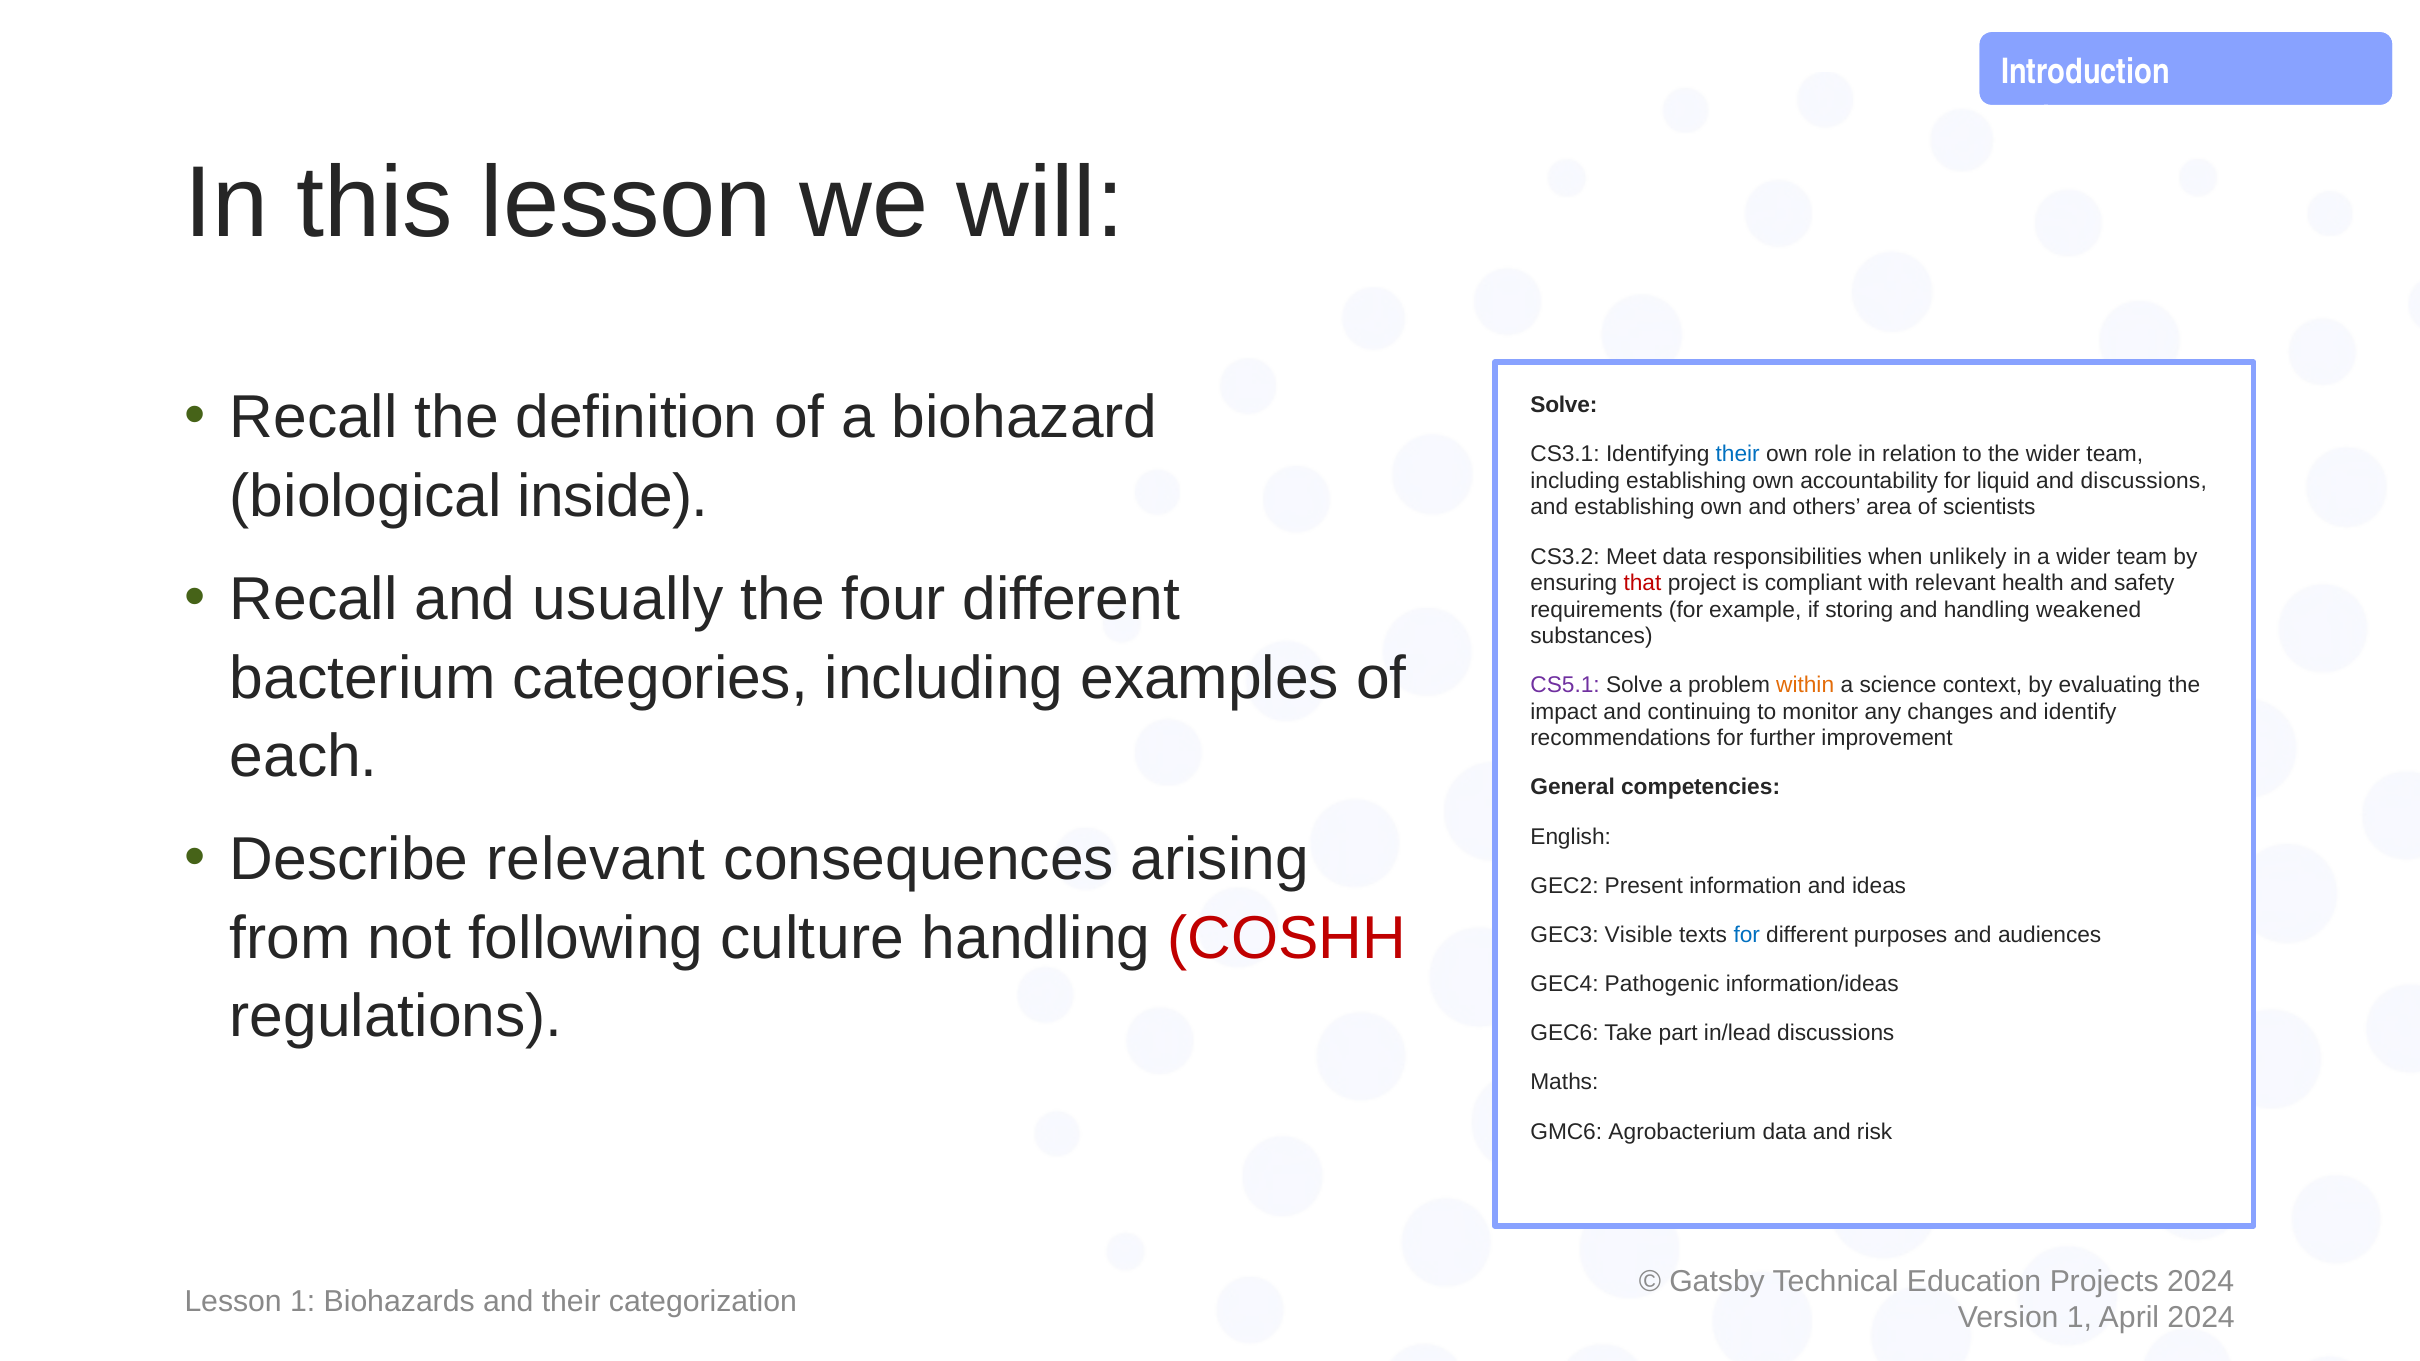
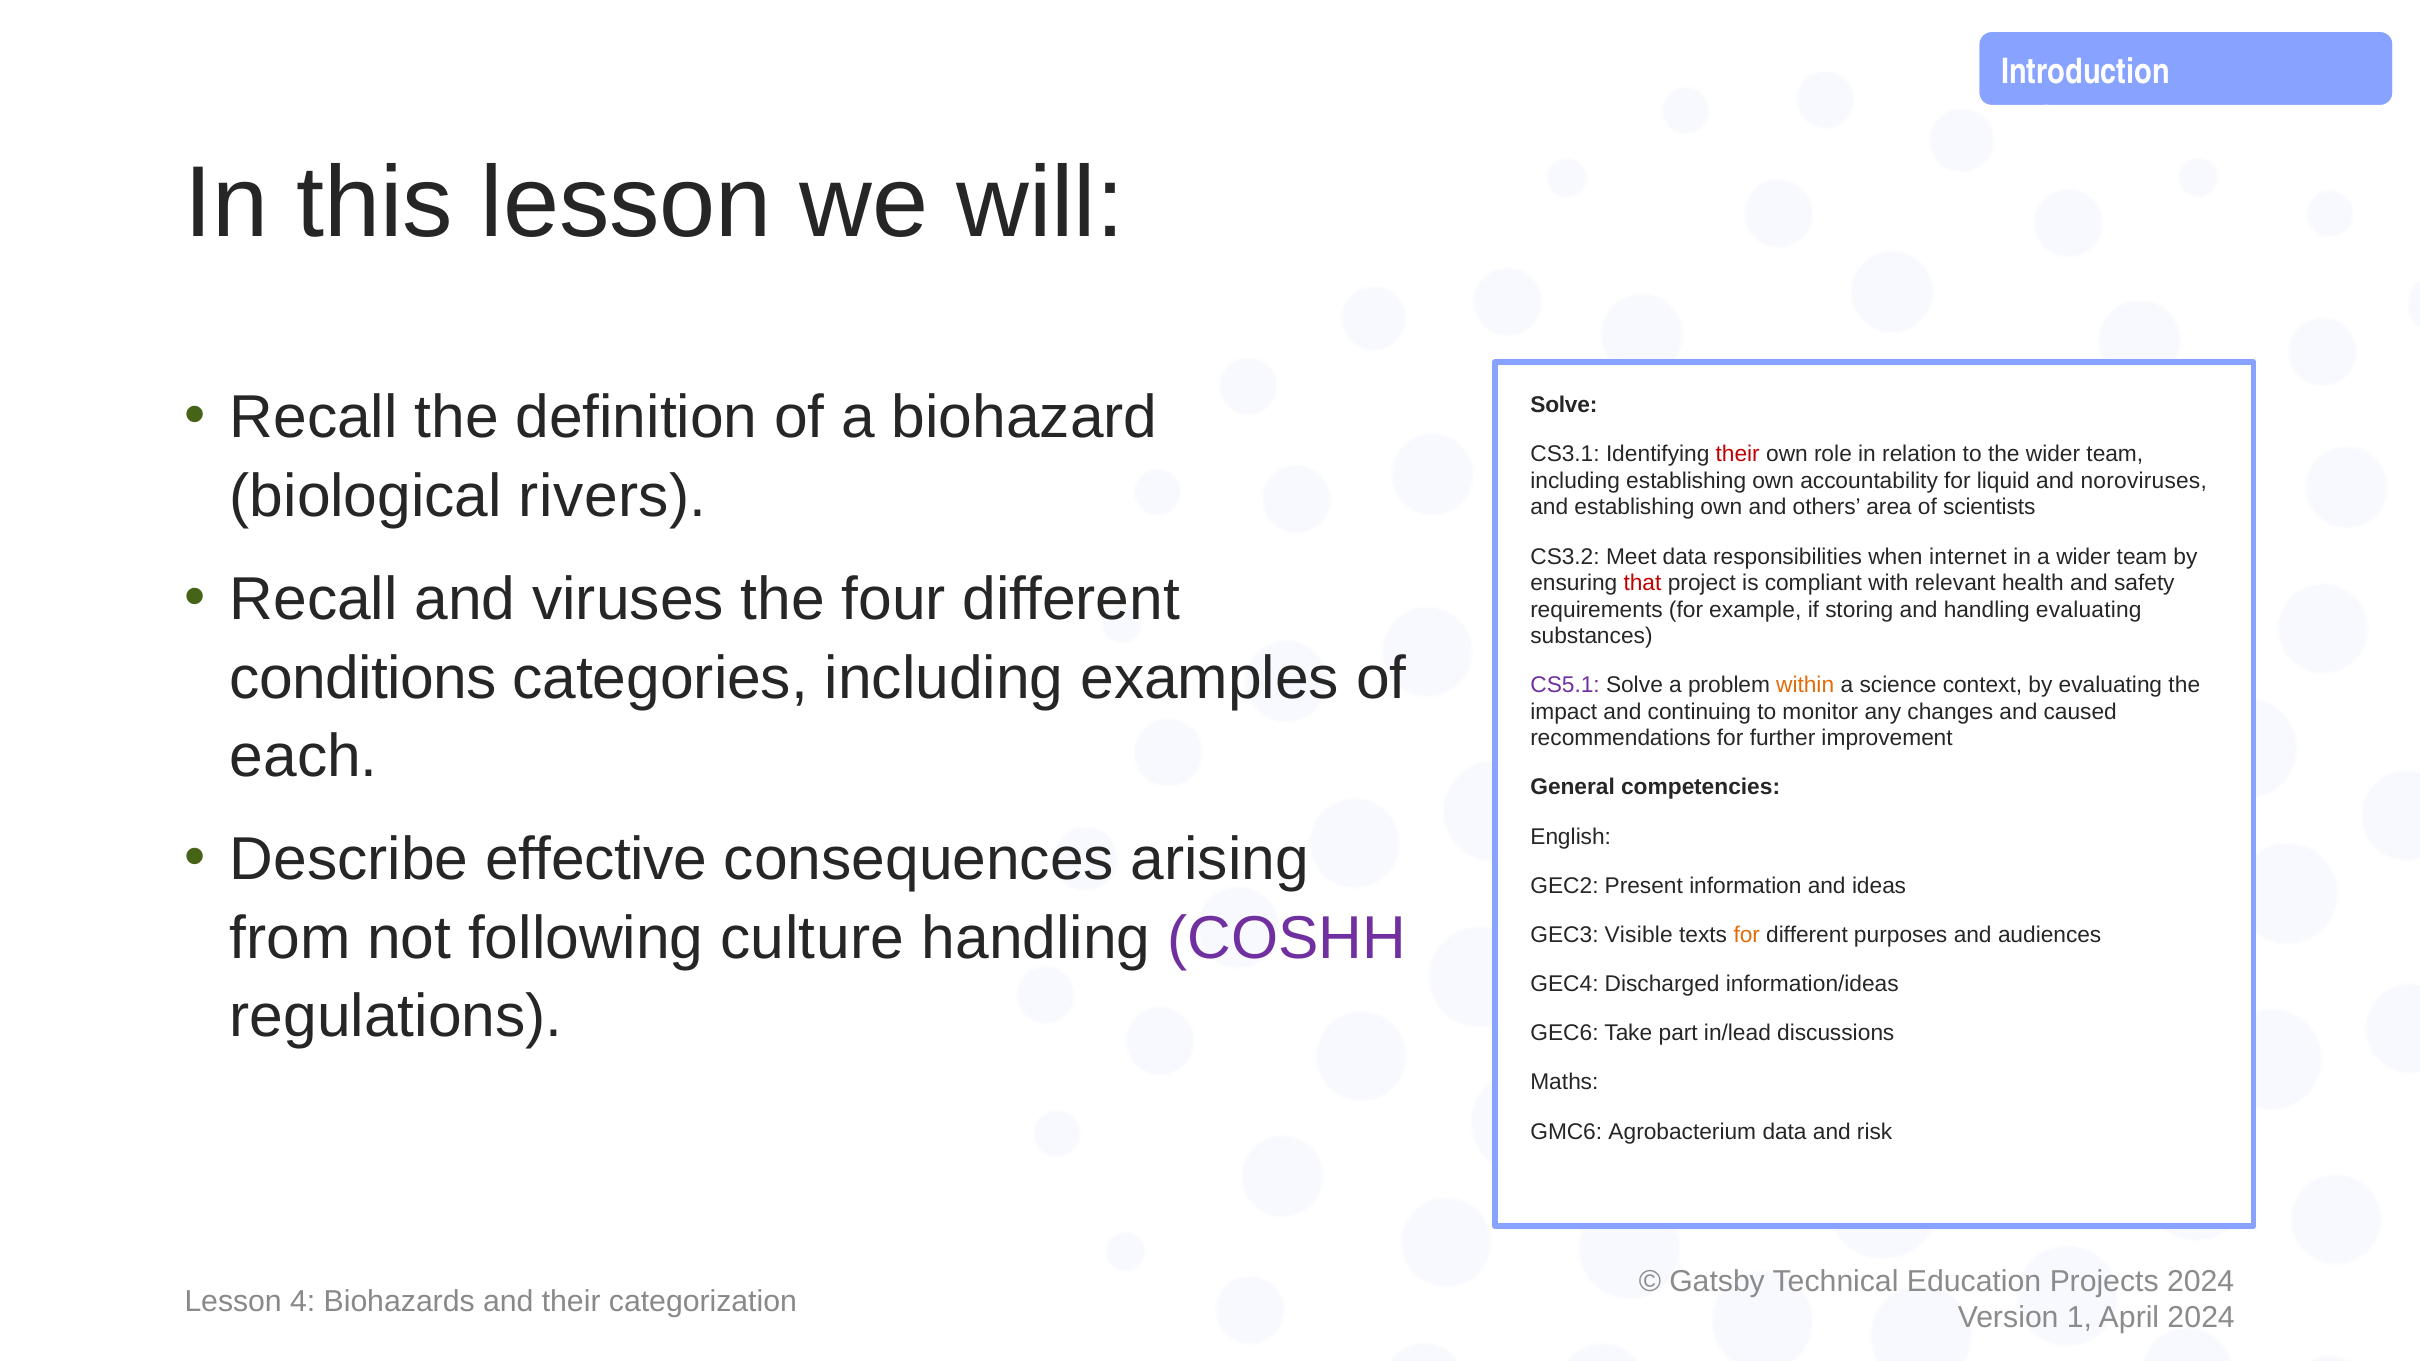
their at (1738, 455) colour: blue -> red
inside: inside -> rivers
and discussions: discussions -> noroviruses
unlikely: unlikely -> internet
usually: usually -> viruses
handling weakened: weakened -> evaluating
bacterium: bacterium -> conditions
identify: identify -> caused
Describe relevant: relevant -> effective
COSHH colour: red -> purple
for at (1747, 935) colour: blue -> orange
Pathogenic: Pathogenic -> Discharged
Lesson 1: 1 -> 4
